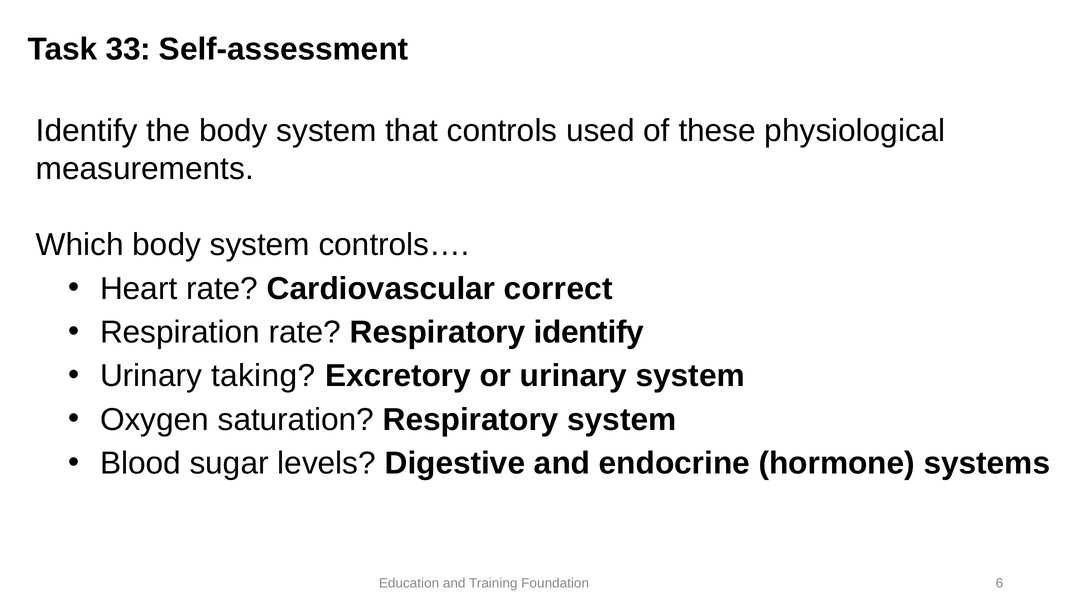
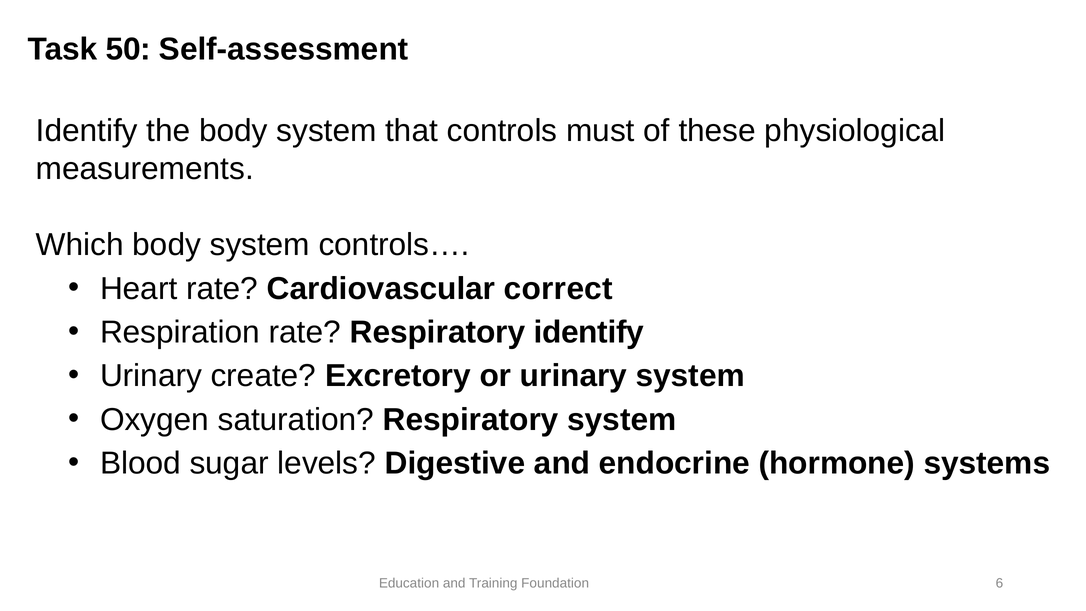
33: 33 -> 50
used: used -> must
taking: taking -> create
